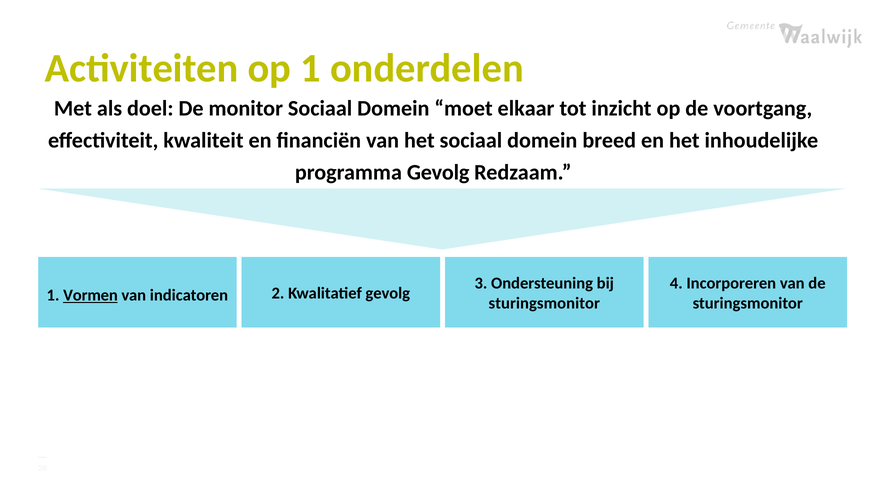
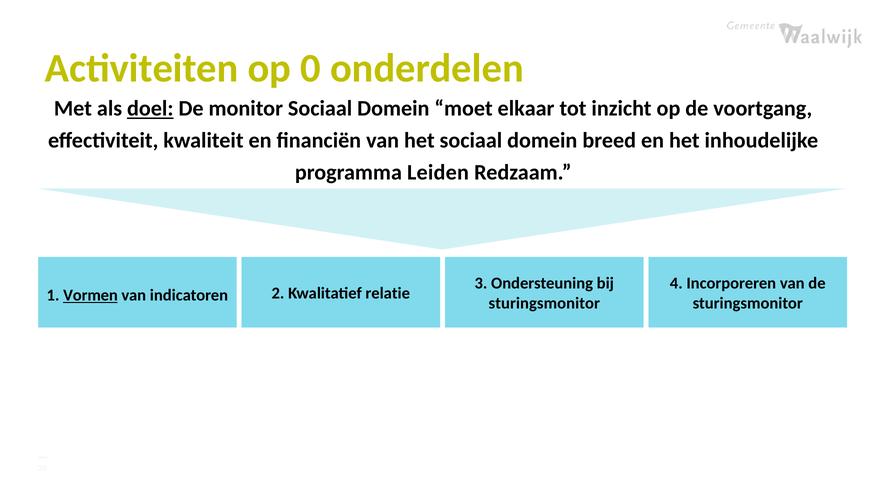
op 1: 1 -> 0
doel underline: none -> present
programma Gevolg: Gevolg -> Leiden
Kwalitatief gevolg: gevolg -> relatie
